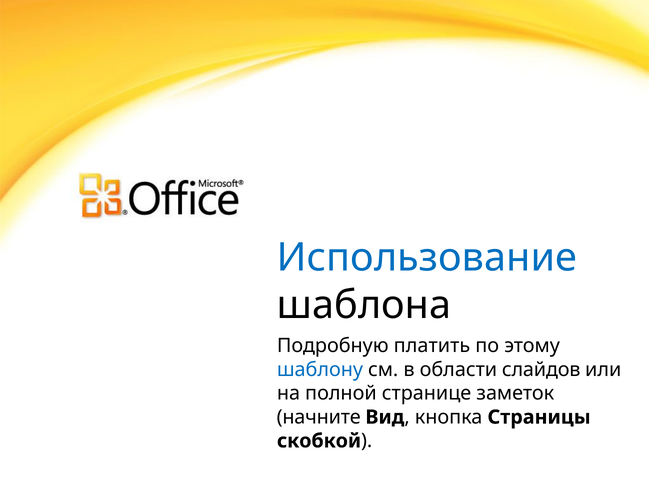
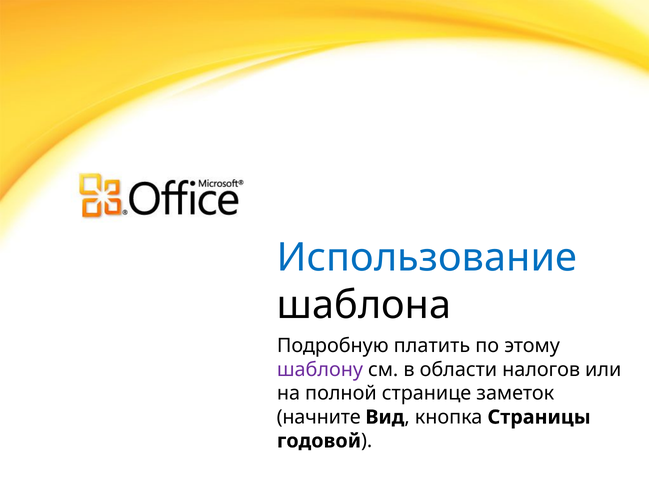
шаблону colour: blue -> purple
слайдов: слайдов -> налогов
скобкой: скобкой -> годовой
